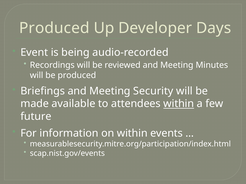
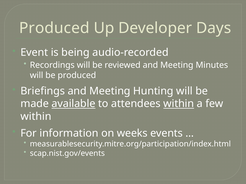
Security: Security -> Hunting
available underline: none -> present
future at (36, 117): future -> within
on within: within -> weeks
